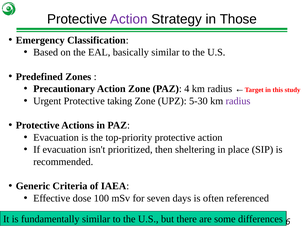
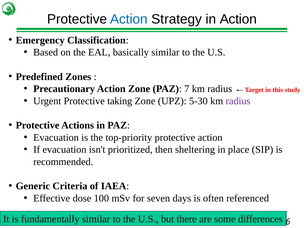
Action at (129, 19) colour: purple -> blue
in Those: Those -> Action
4: 4 -> 7
